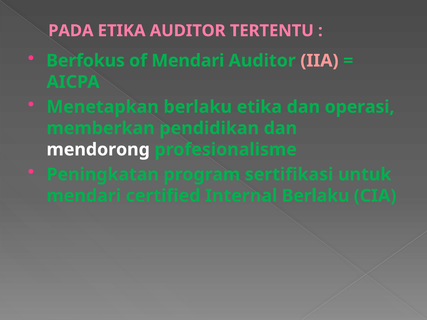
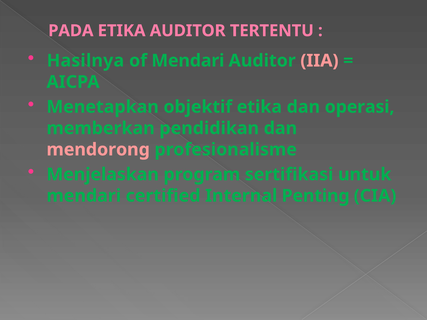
Berfokus: Berfokus -> Hasilnya
Menetapkan berlaku: berlaku -> objektif
mendorong colour: white -> pink
Peningkatan: Peningkatan -> Menjelaskan
Internal Berlaku: Berlaku -> Penting
